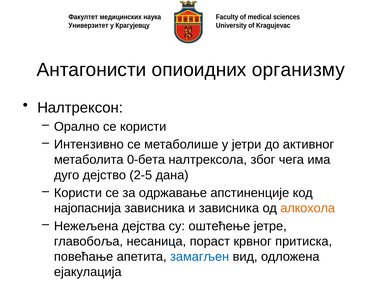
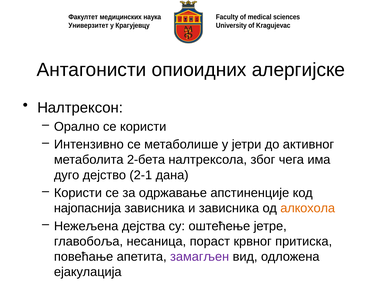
организму: организму -> алергијске
0-бета: 0-бета -> 2-бета
2-5: 2-5 -> 2-1
замагљен colour: blue -> purple
